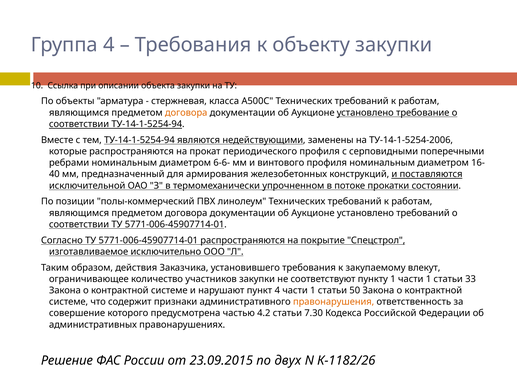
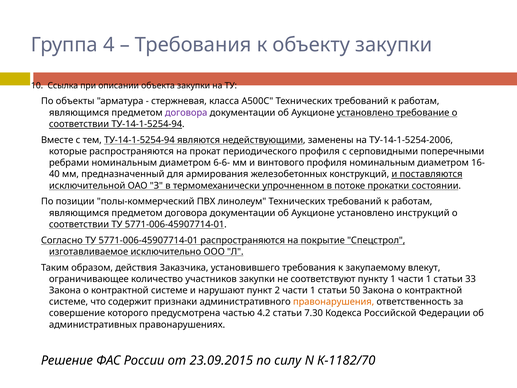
договора at (186, 113) colour: orange -> purple
установлено требований: требований -> инструкций
пункт 4: 4 -> 2
двух: двух -> силу
К-1182/26: К-1182/26 -> К-1182/70
